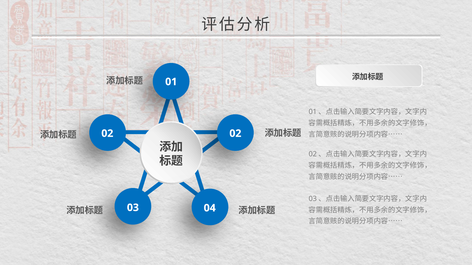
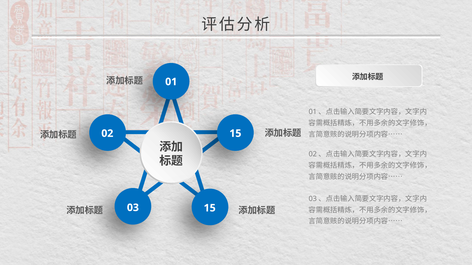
02 02: 02 -> 15
03 04: 04 -> 15
